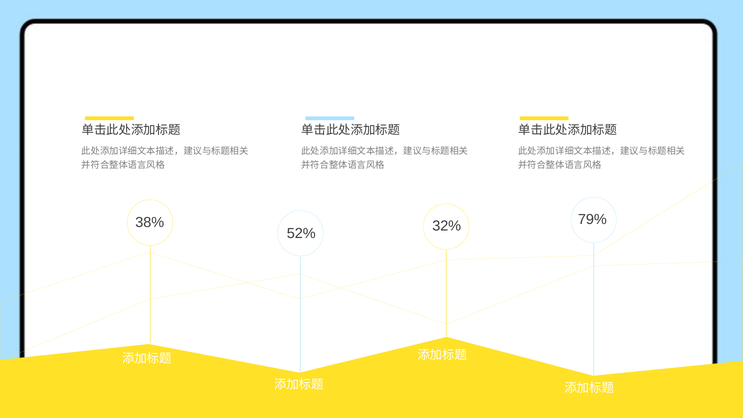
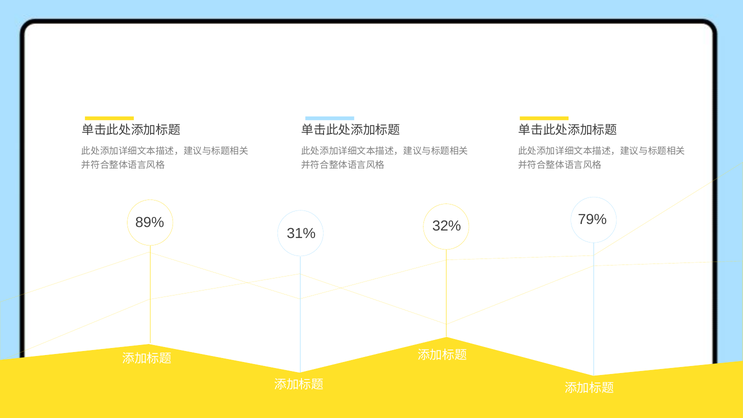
38%: 38% -> 89%
52%: 52% -> 31%
